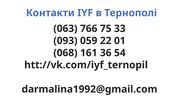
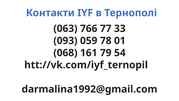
75: 75 -> 77
22: 22 -> 78
36: 36 -> 79
